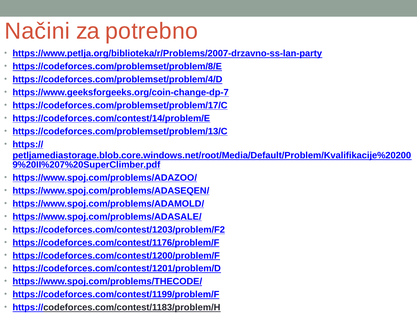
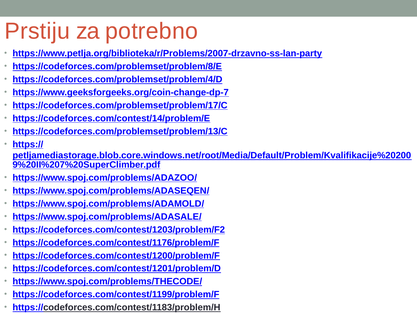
Načini: Načini -> Prstiju
